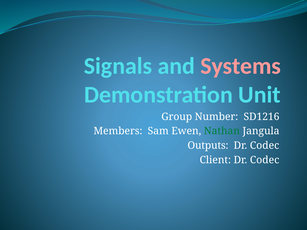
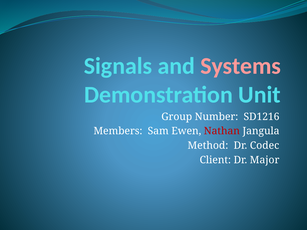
Nathan colour: green -> red
Outputs: Outputs -> Method
Client Dr Codec: Codec -> Major
